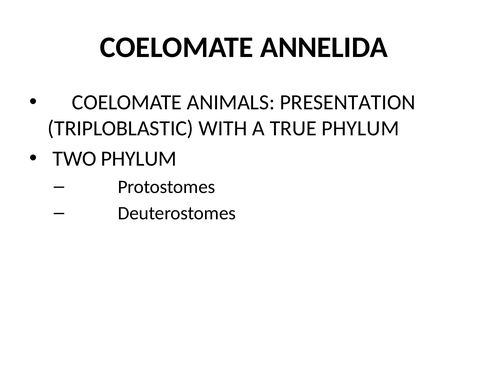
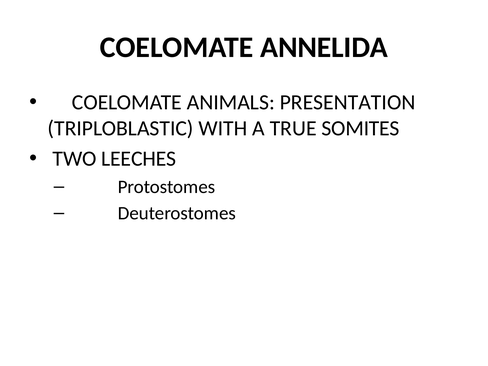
TRUE PHYLUM: PHYLUM -> SOMITES
TWO PHYLUM: PHYLUM -> LEECHES
